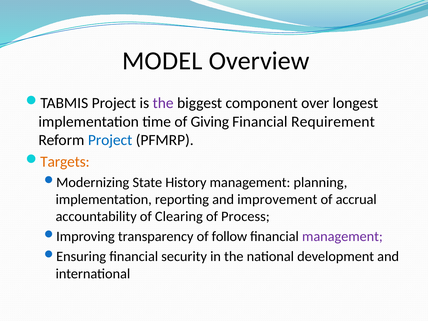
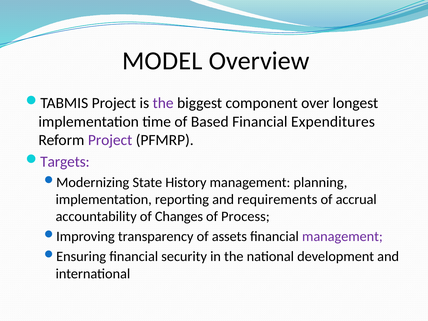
Giving: Giving -> Based
Requirement: Requirement -> Expenditures
Project at (110, 140) colour: blue -> purple
Targets colour: orange -> purple
improvement: improvement -> requirements
Clearing: Clearing -> Changes
follow: follow -> assets
